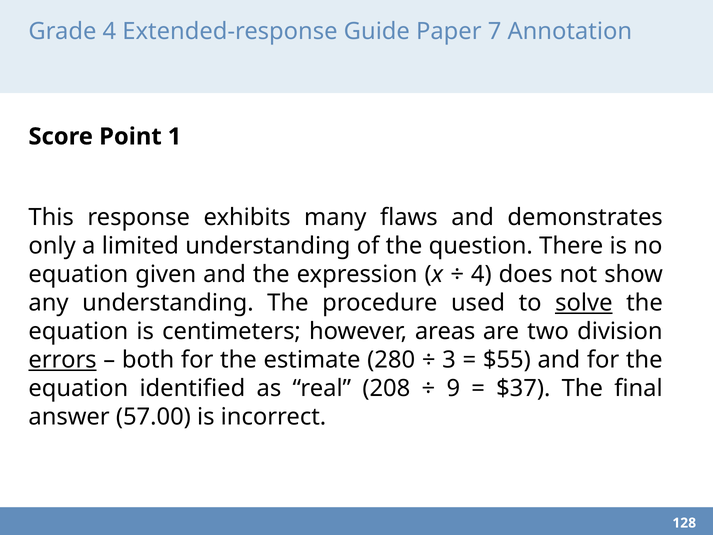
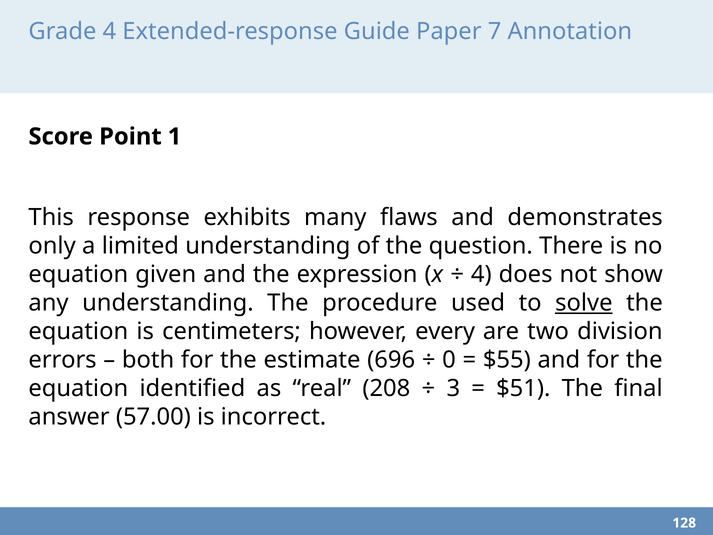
areas: areas -> every
errors underline: present -> none
280: 280 -> 696
3: 3 -> 0
9: 9 -> 3
$37: $37 -> $51
